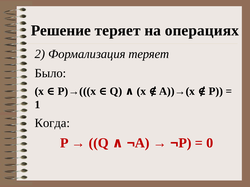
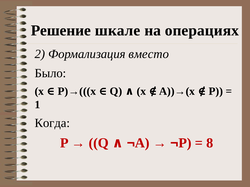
Решение теряет: теряет -> шкале
Формализация теряет: теряет -> вместо
0: 0 -> 8
